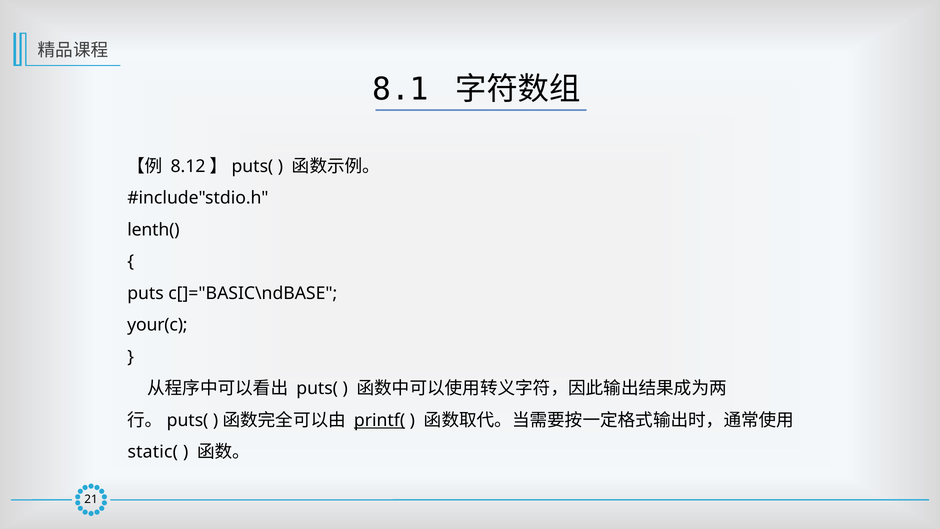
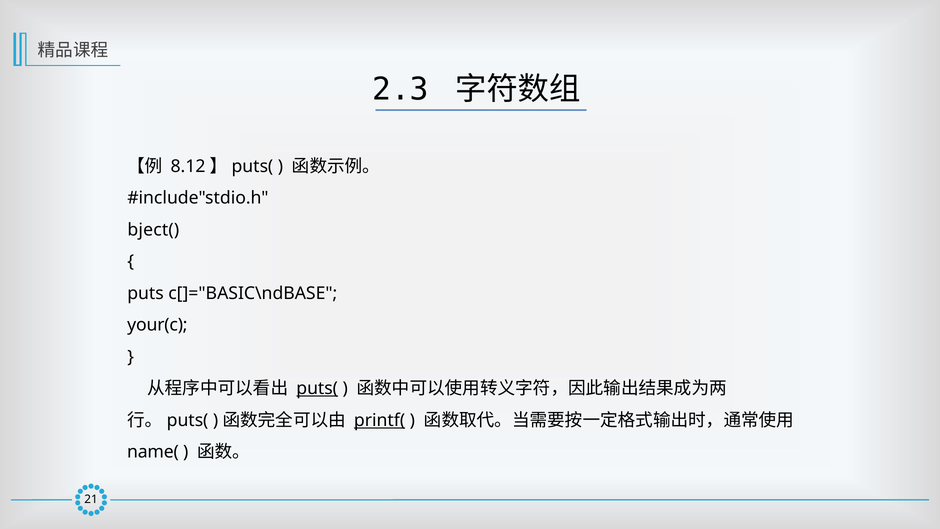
8.1: 8.1 -> 2.3
lenth(: lenth( -> bject(
puts( underline: none -> present
static(: static( -> name(
